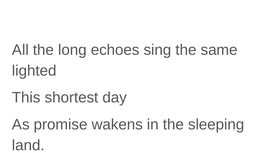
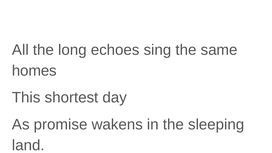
lighted: lighted -> homes
